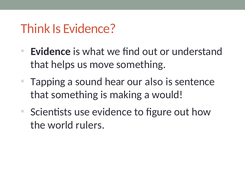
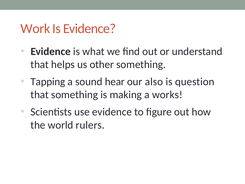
Think: Think -> Work
move: move -> other
sentence: sentence -> question
would: would -> works
